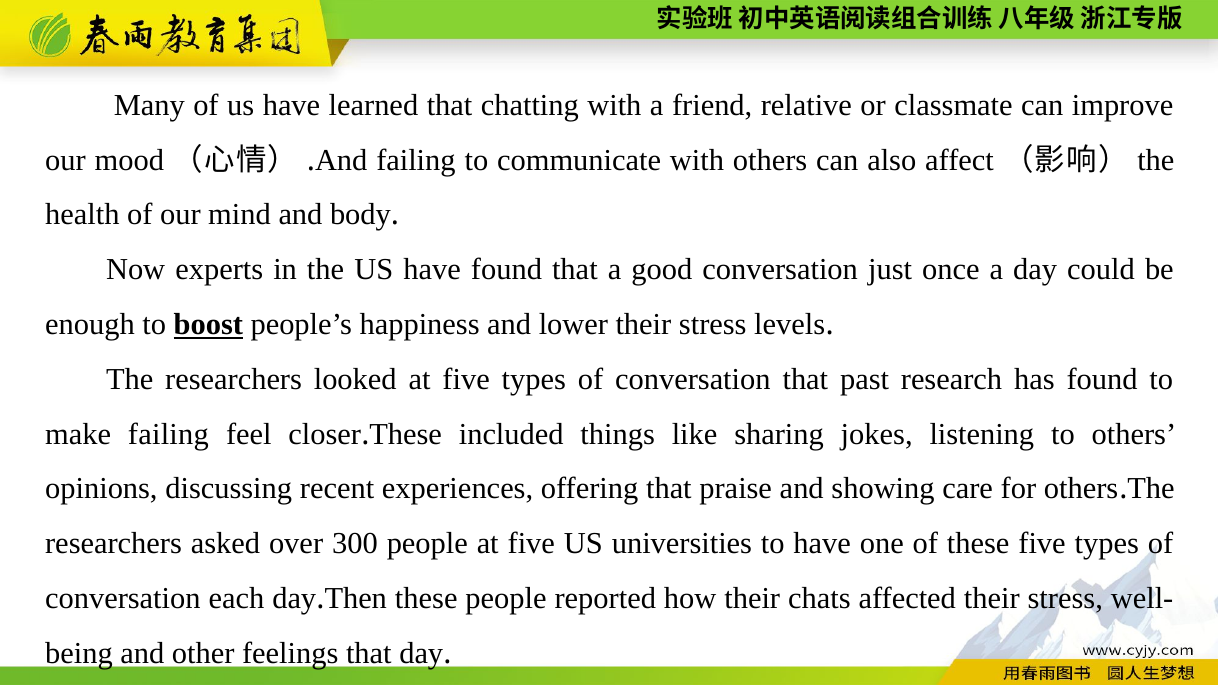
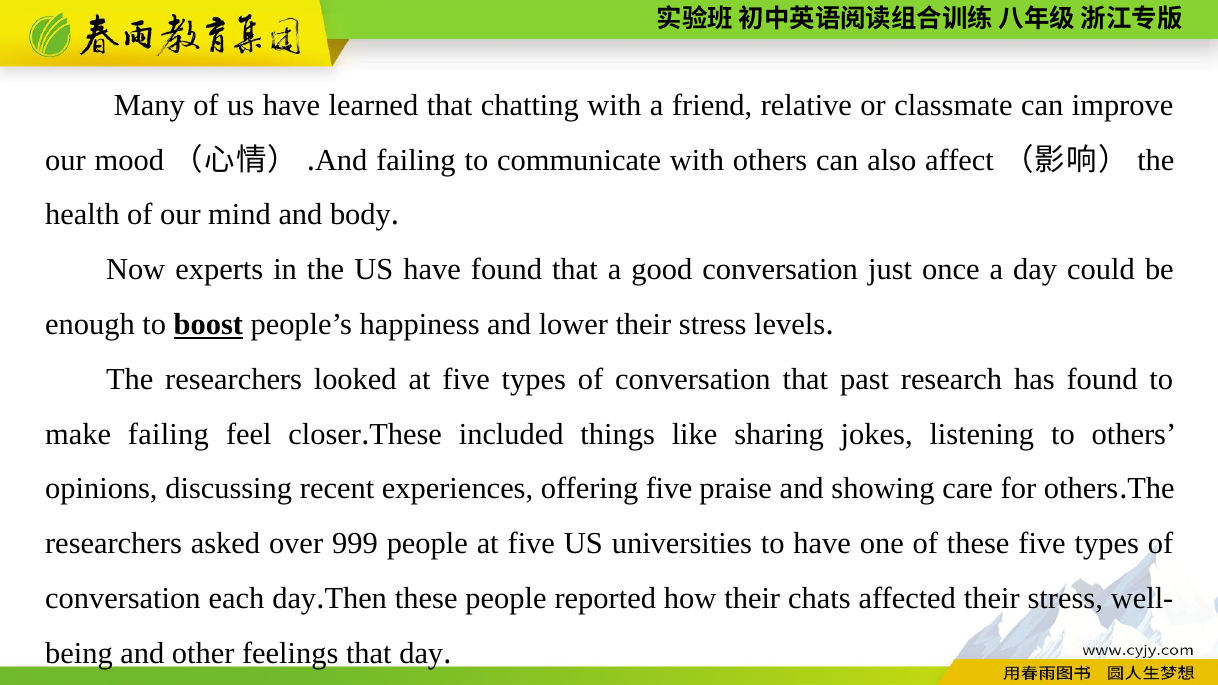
offering that: that -> five
300: 300 -> 999
